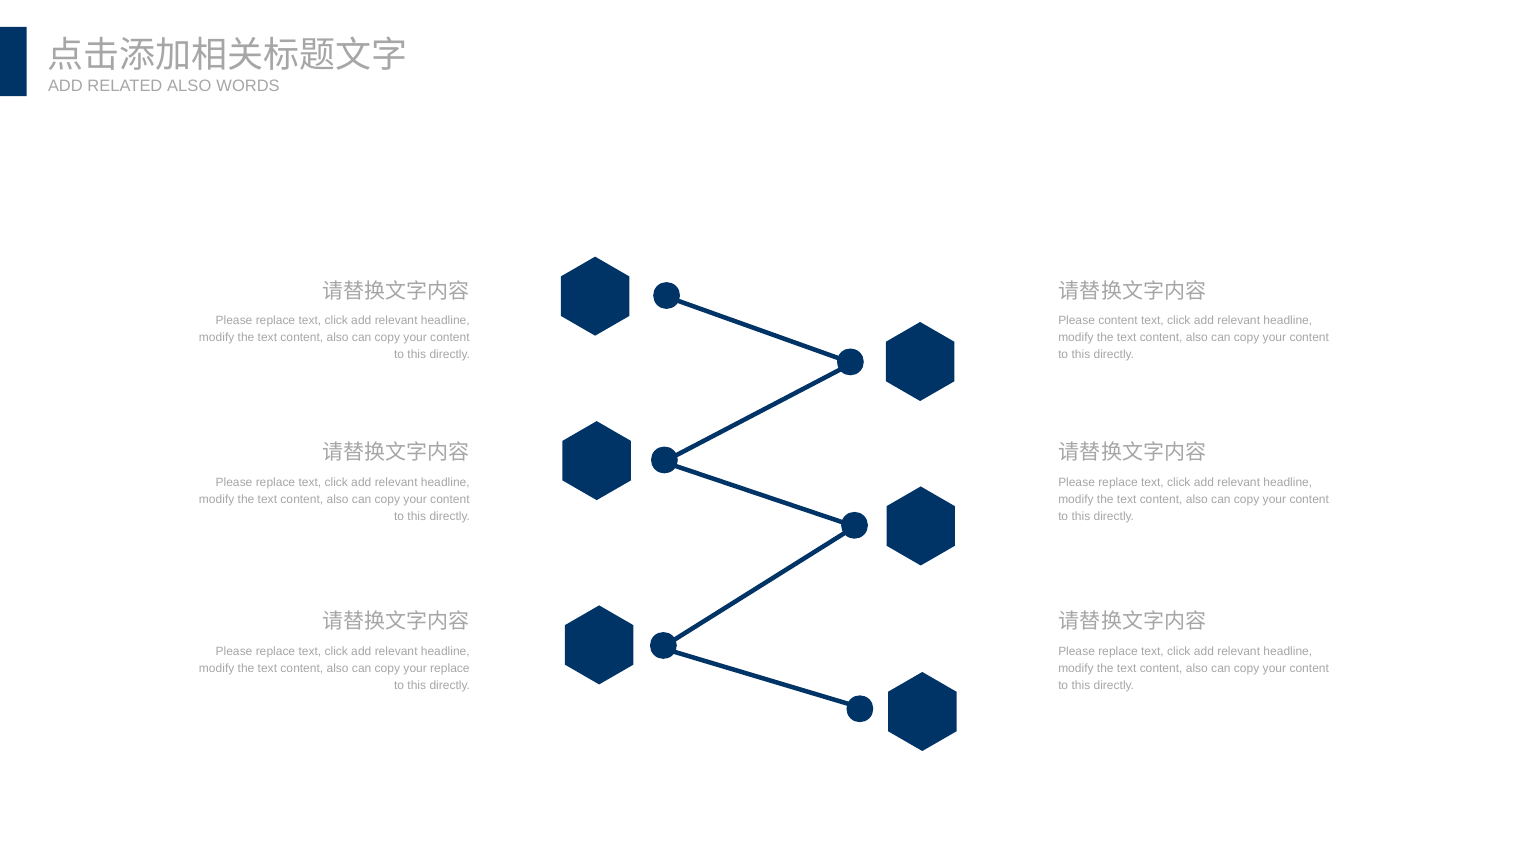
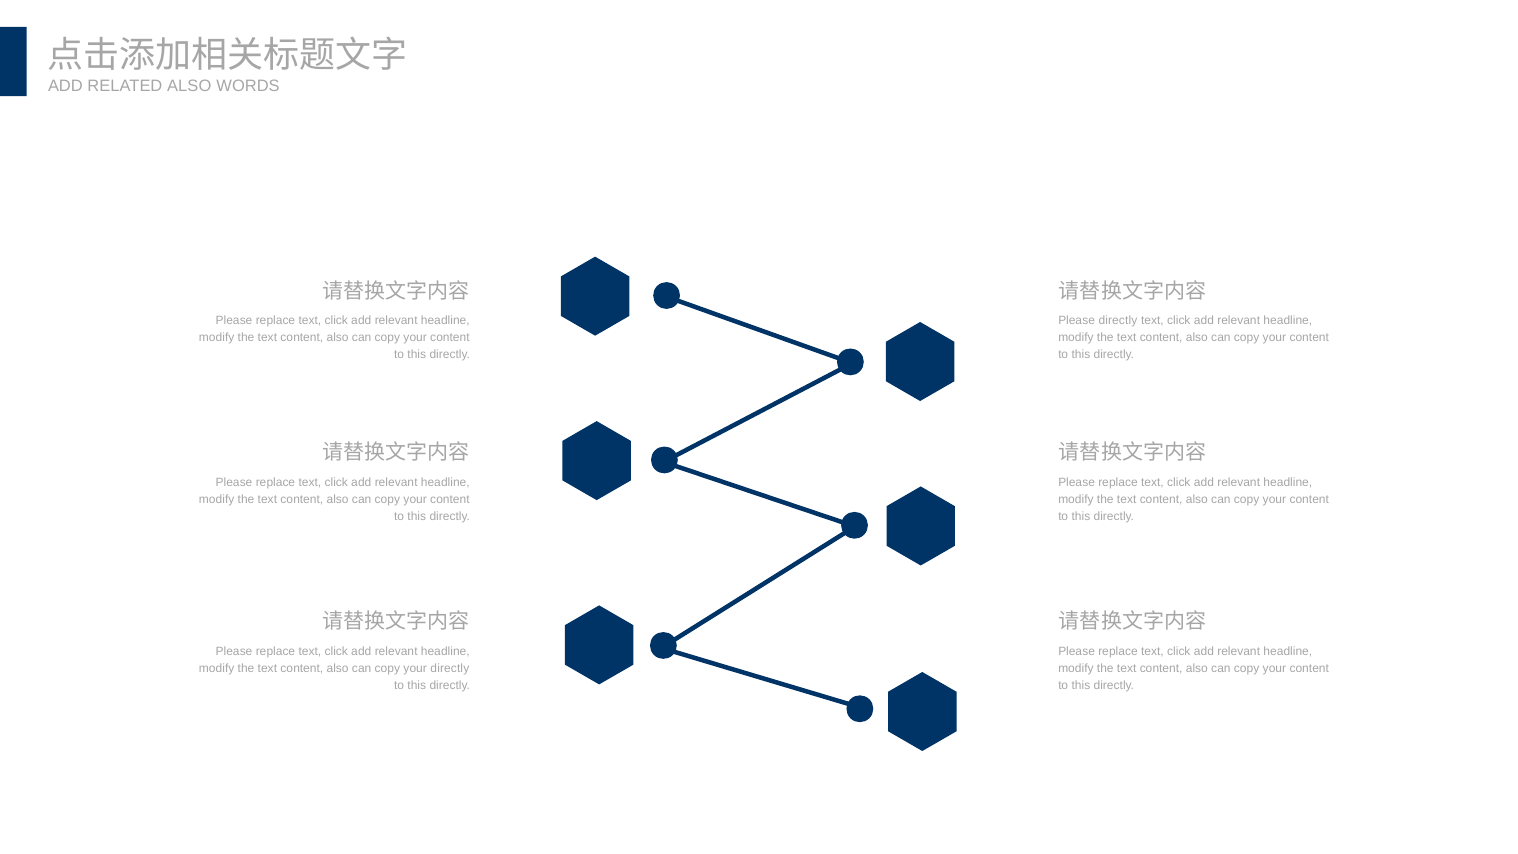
Please content: content -> directly
your replace: replace -> directly
